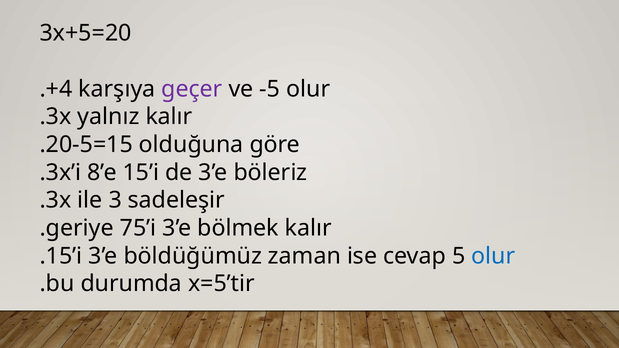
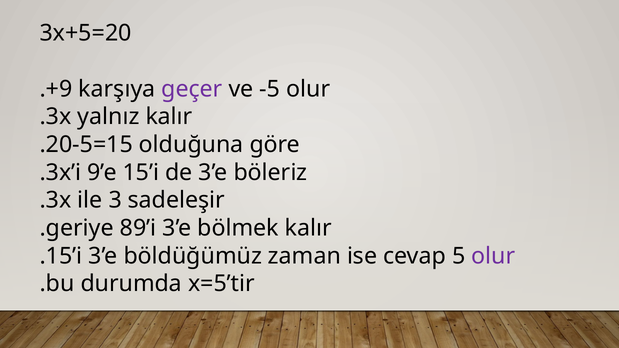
.+4: .+4 -> .+9
8’e: 8’e -> 9’e
75’i: 75’i -> 89’i
olur at (493, 256) colour: blue -> purple
